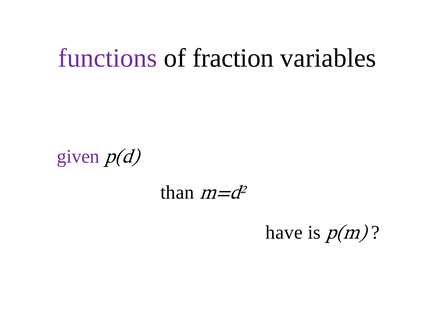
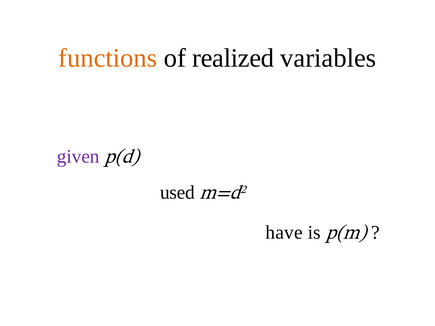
functions colour: purple -> orange
fraction: fraction -> realized
than: than -> used
